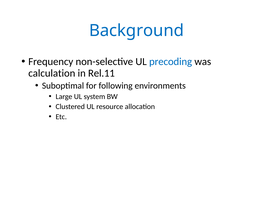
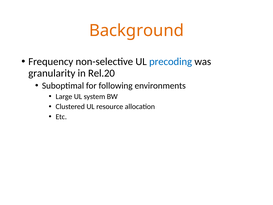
Background colour: blue -> orange
calculation: calculation -> granularity
Rel.11: Rel.11 -> Rel.20
